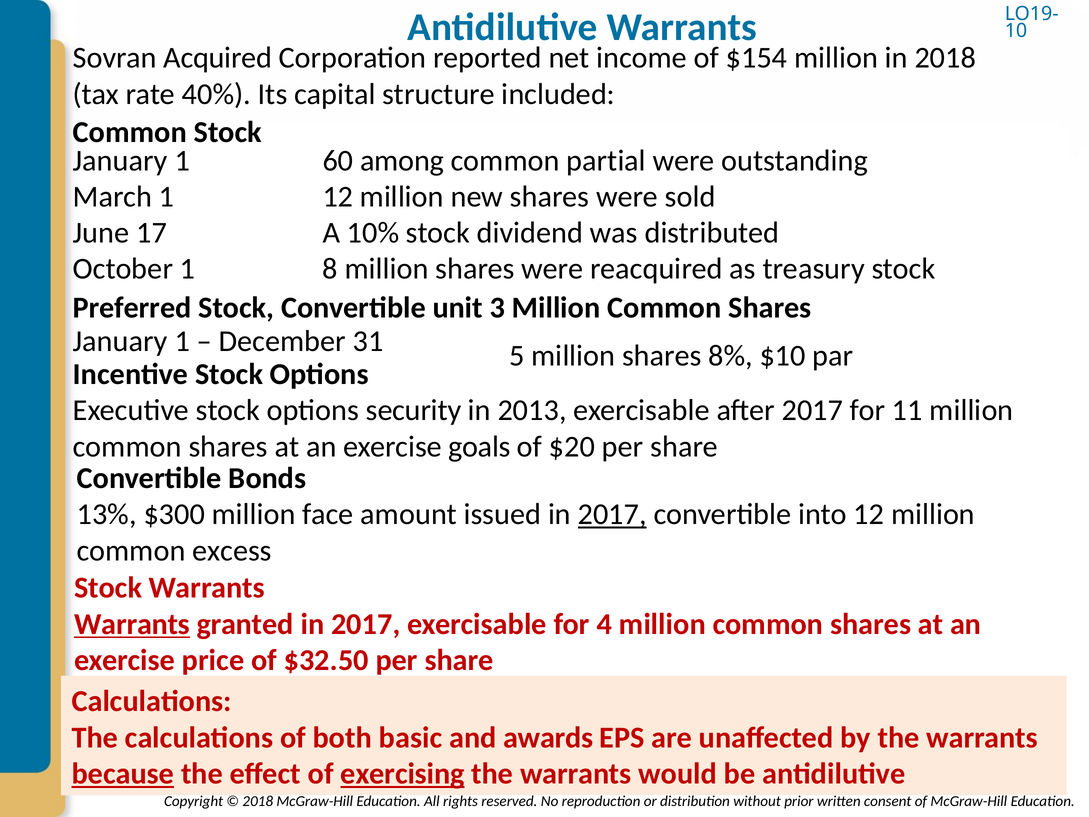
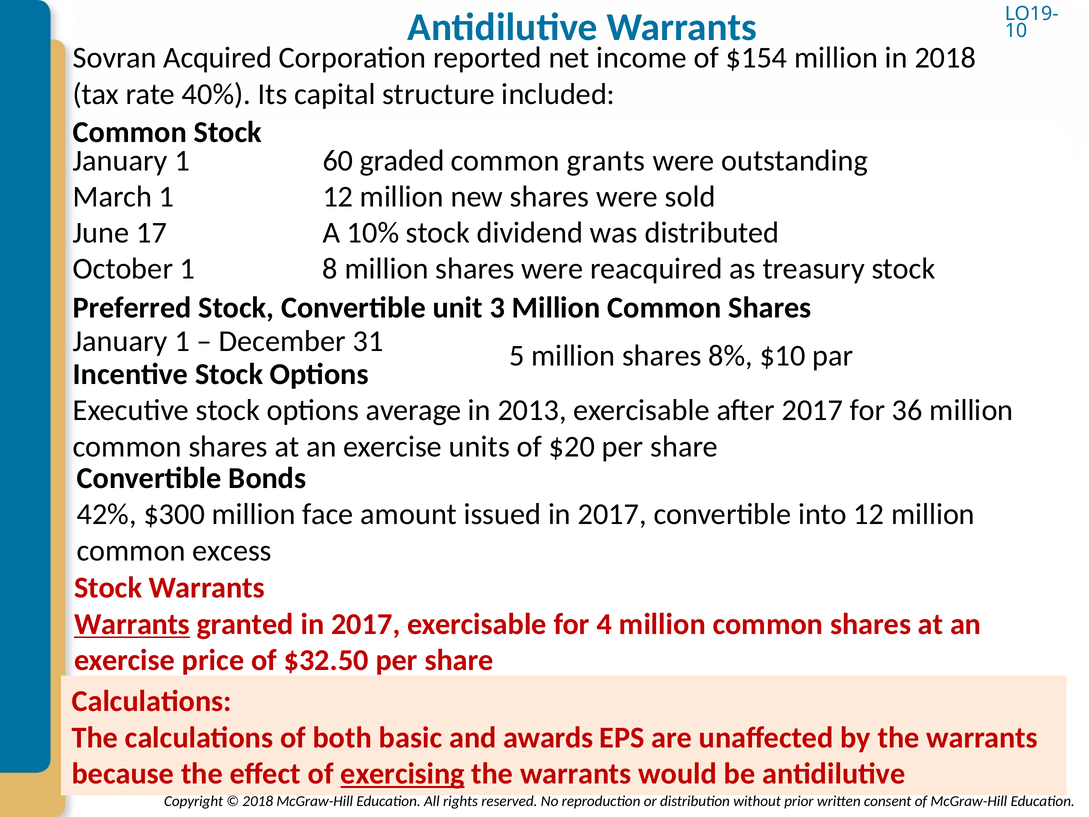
among: among -> graded
partial: partial -> grants
security: security -> average
11: 11 -> 36
goals: goals -> units
13%: 13% -> 42%
2017 at (612, 514) underline: present -> none
because underline: present -> none
